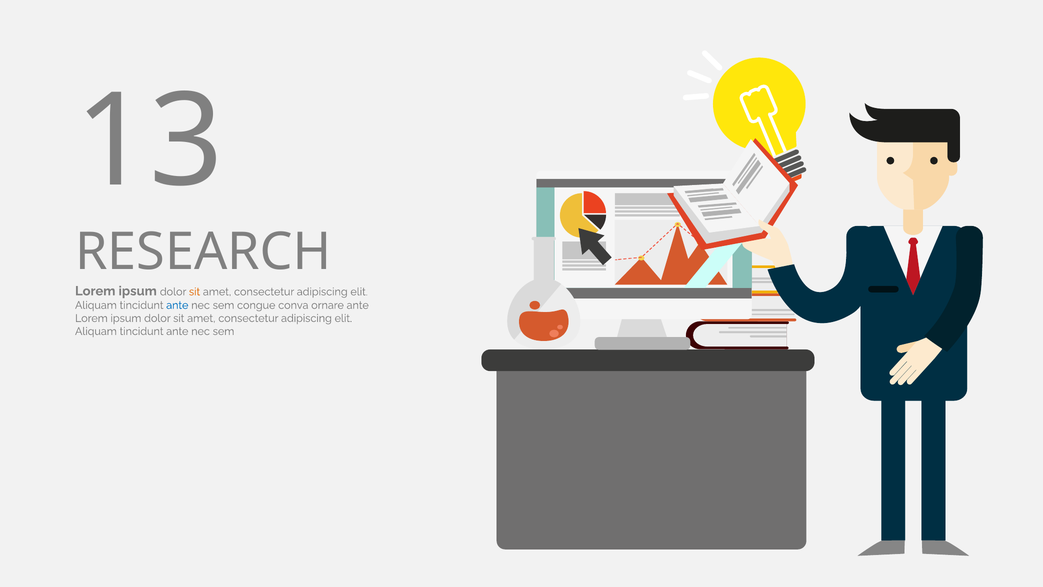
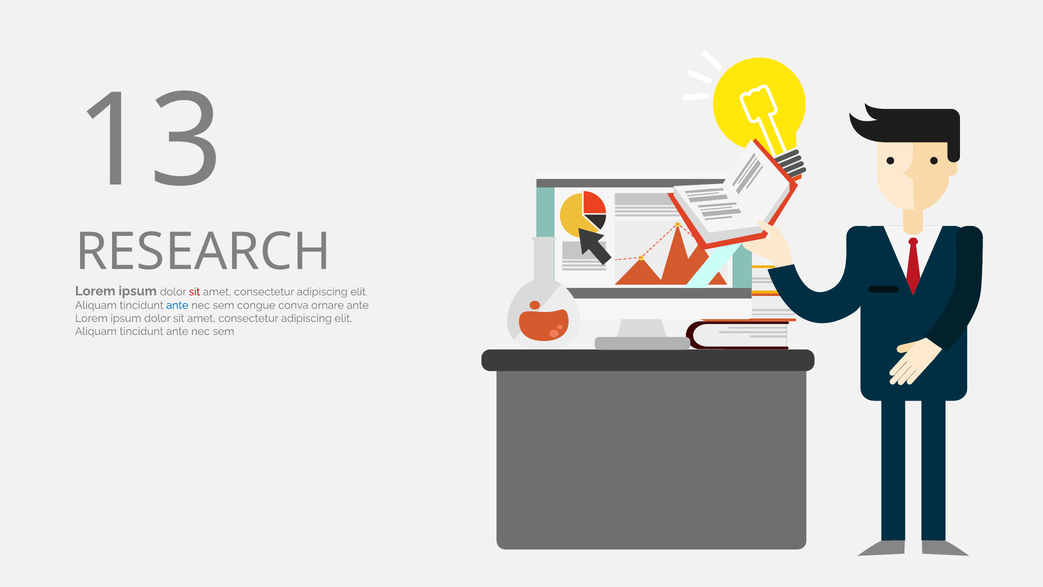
sit at (195, 292) colour: orange -> red
